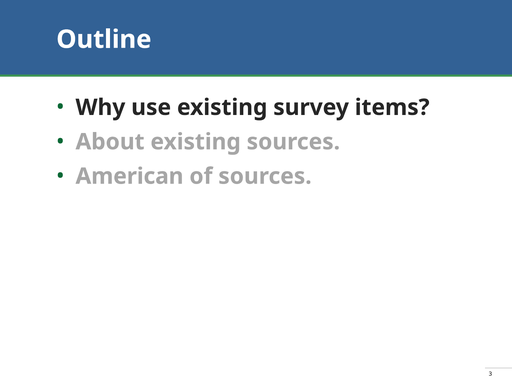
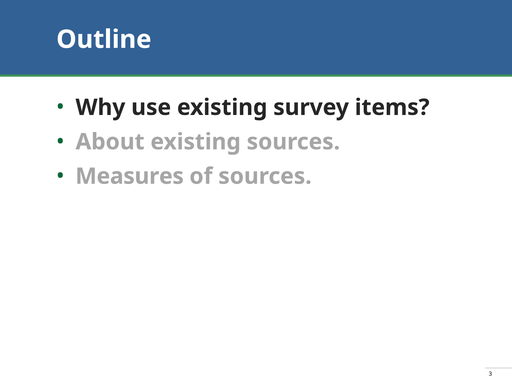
American: American -> Measures
